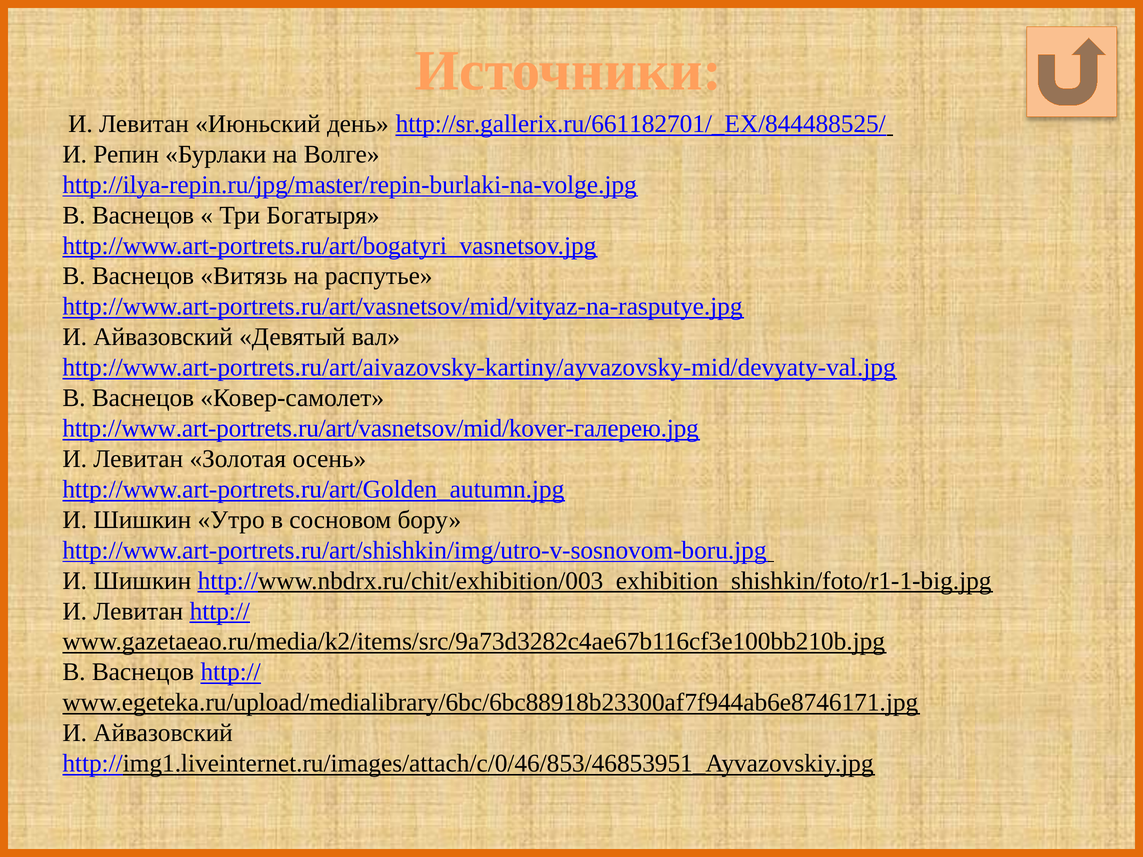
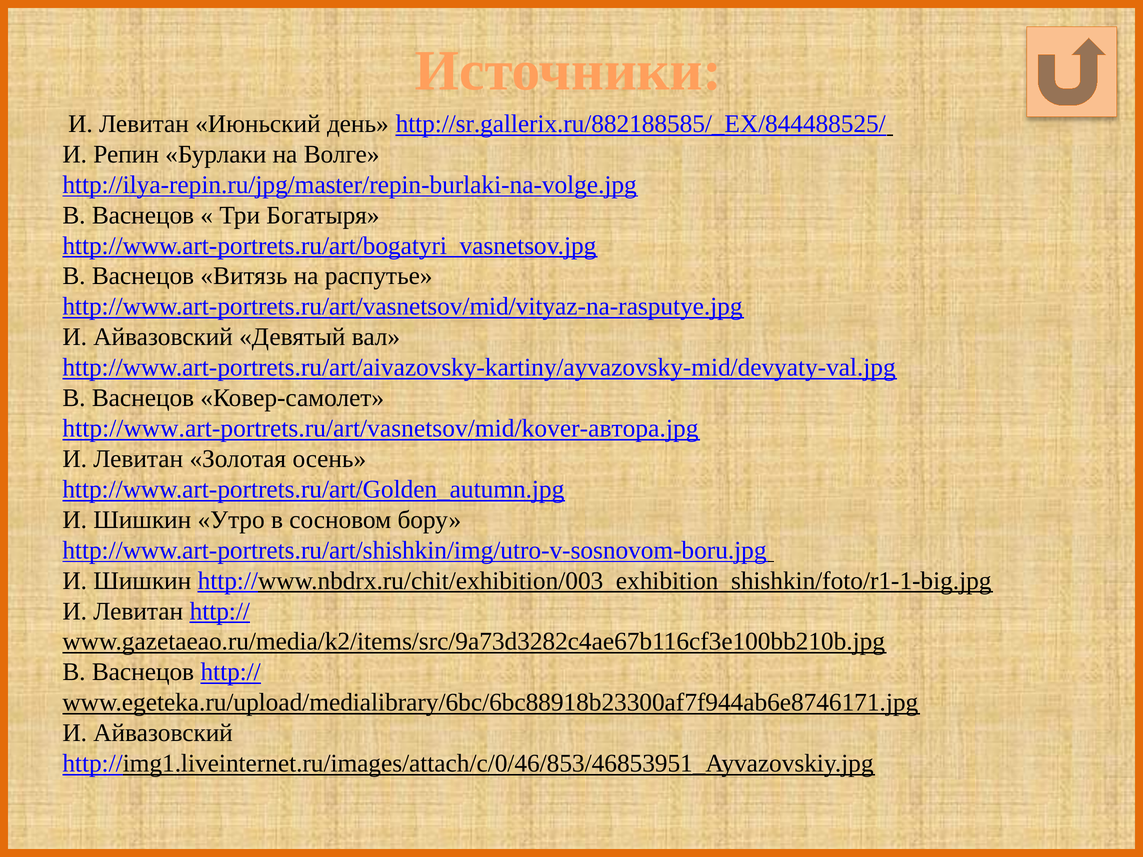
http://sr.gallerix.ru/661182701/_EX/844488525/: http://sr.gallerix.ru/661182701/_EX/844488525/ -> http://sr.gallerix.ru/882188585/_EX/844488525/
http://www.art-portrets.ru/art/vasnetsov/mid/kover-галерею.jpg: http://www.art-portrets.ru/art/vasnetsov/mid/kover-галерею.jpg -> http://www.art-portrets.ru/art/vasnetsov/mid/kover-автора.jpg
